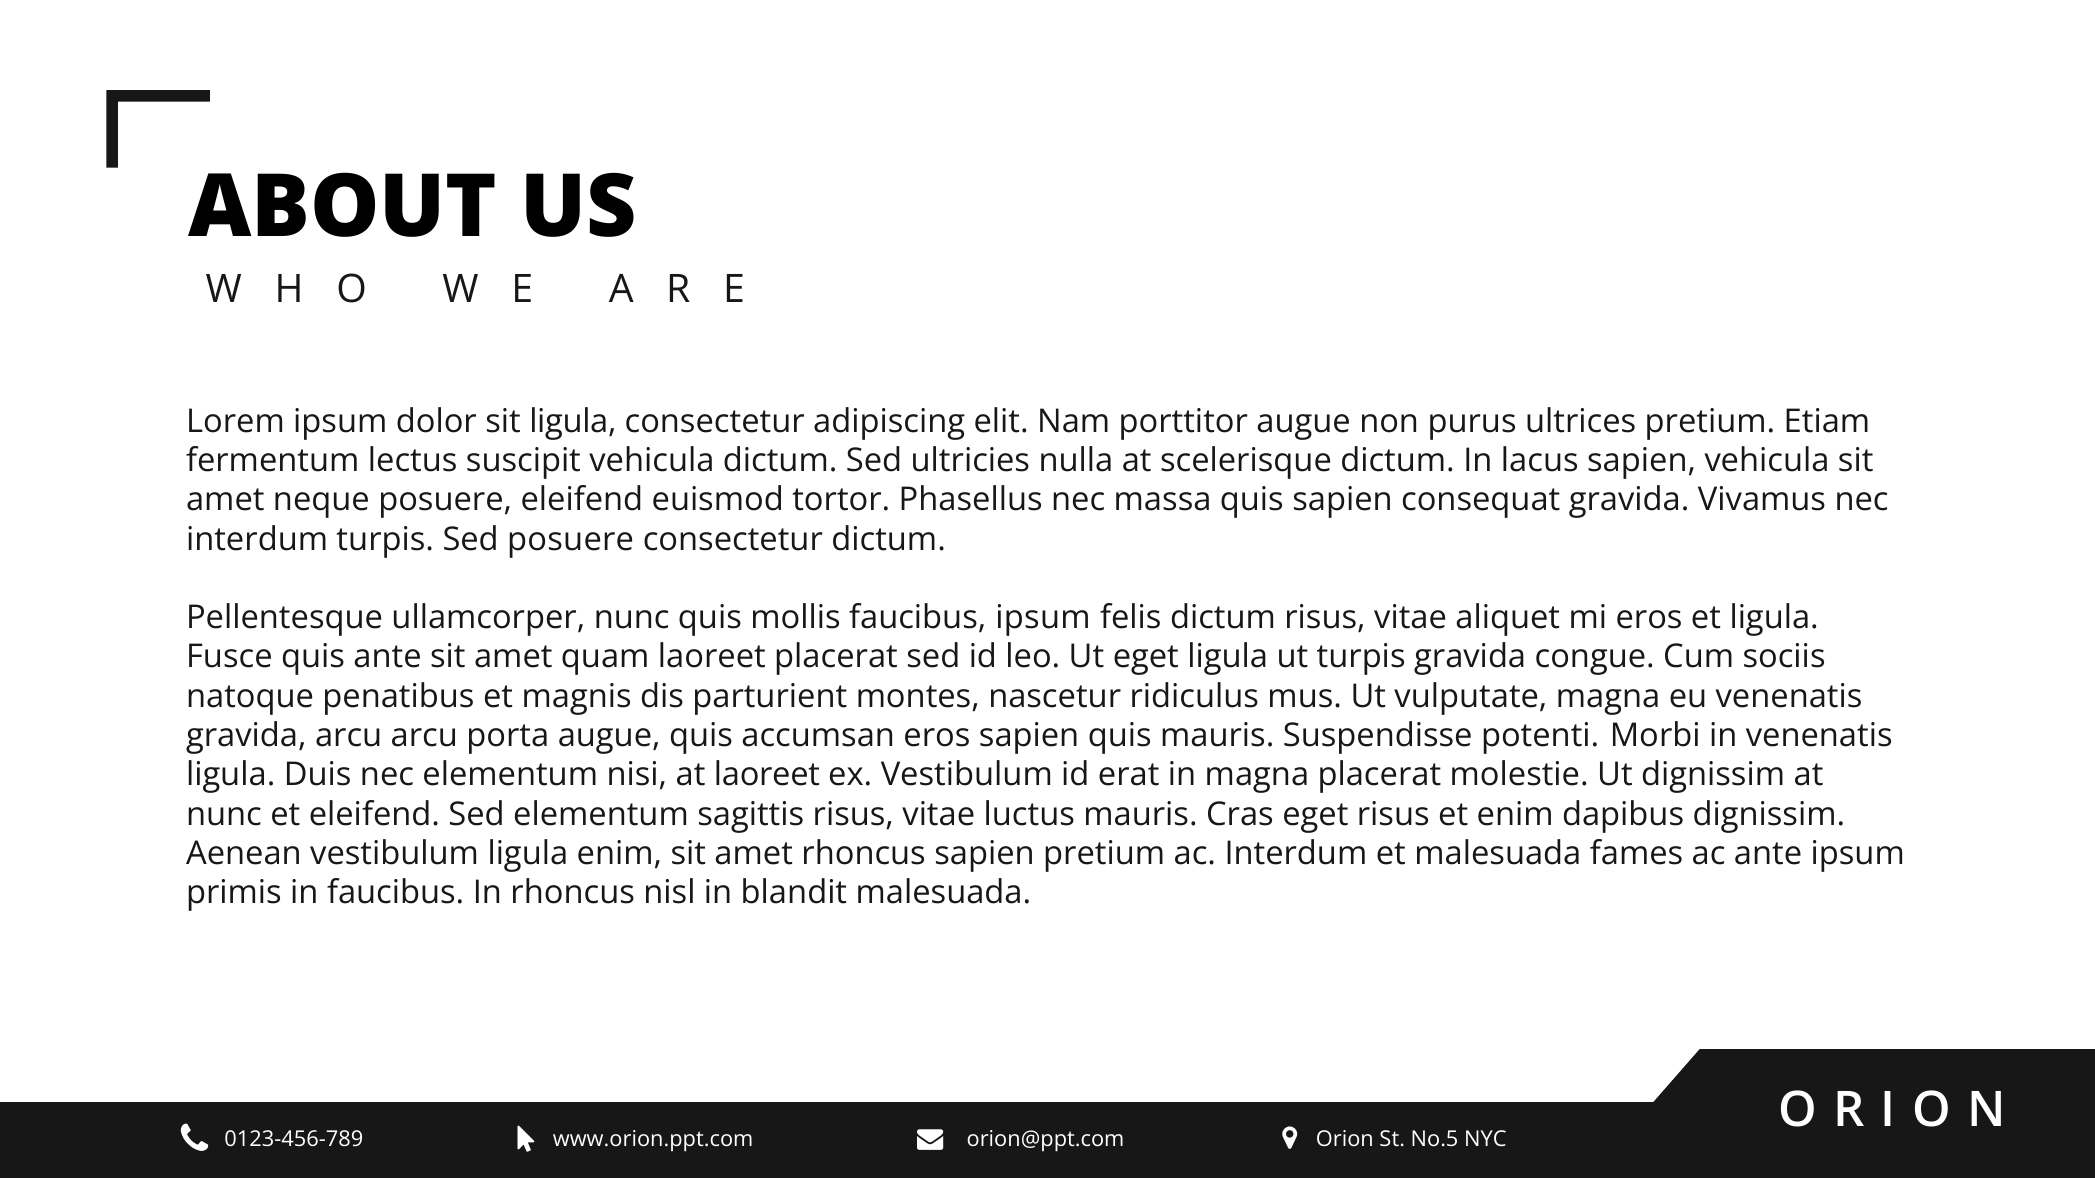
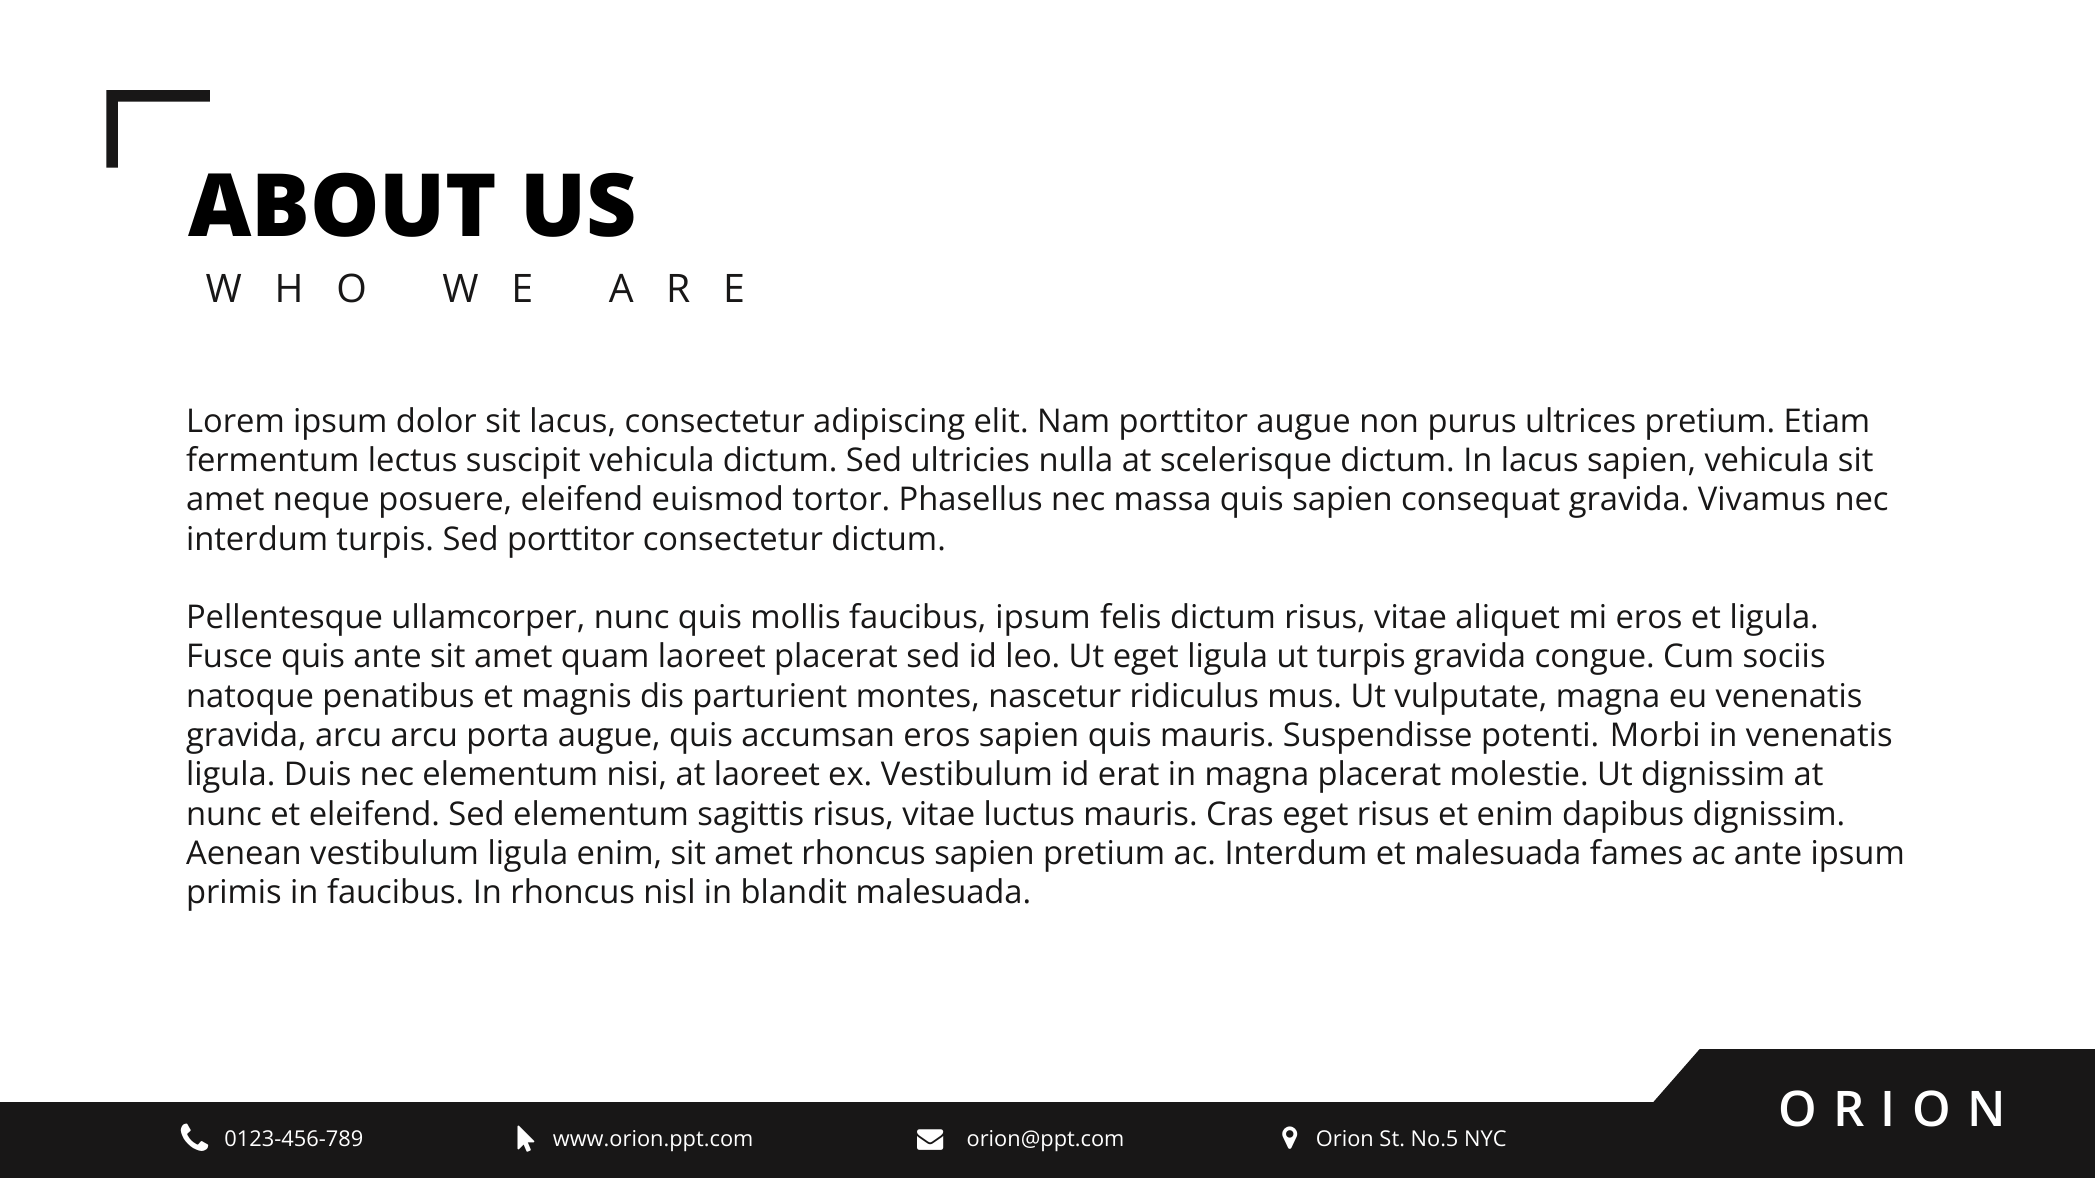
sit ligula: ligula -> lacus
Sed posuere: posuere -> porttitor
